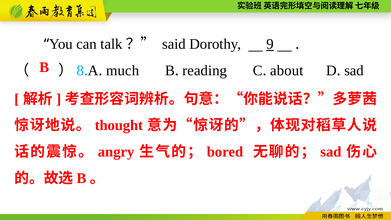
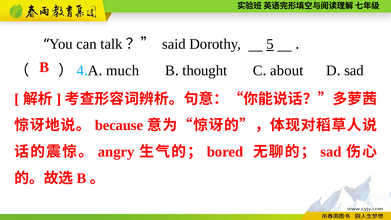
9: 9 -> 5
8: 8 -> 4
reading: reading -> thought
thought: thought -> because
